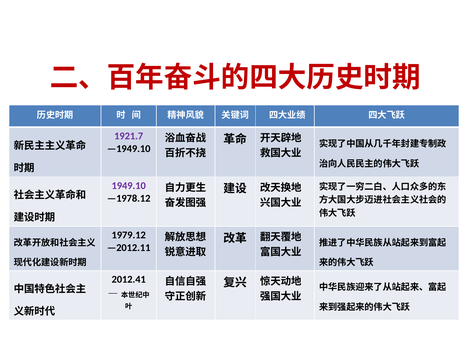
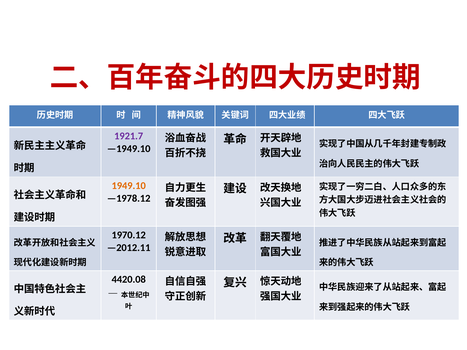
1949.10 colour: purple -> orange
1979.12: 1979.12 -> 1970.12
2012.41: 2012.41 -> 4420.08
